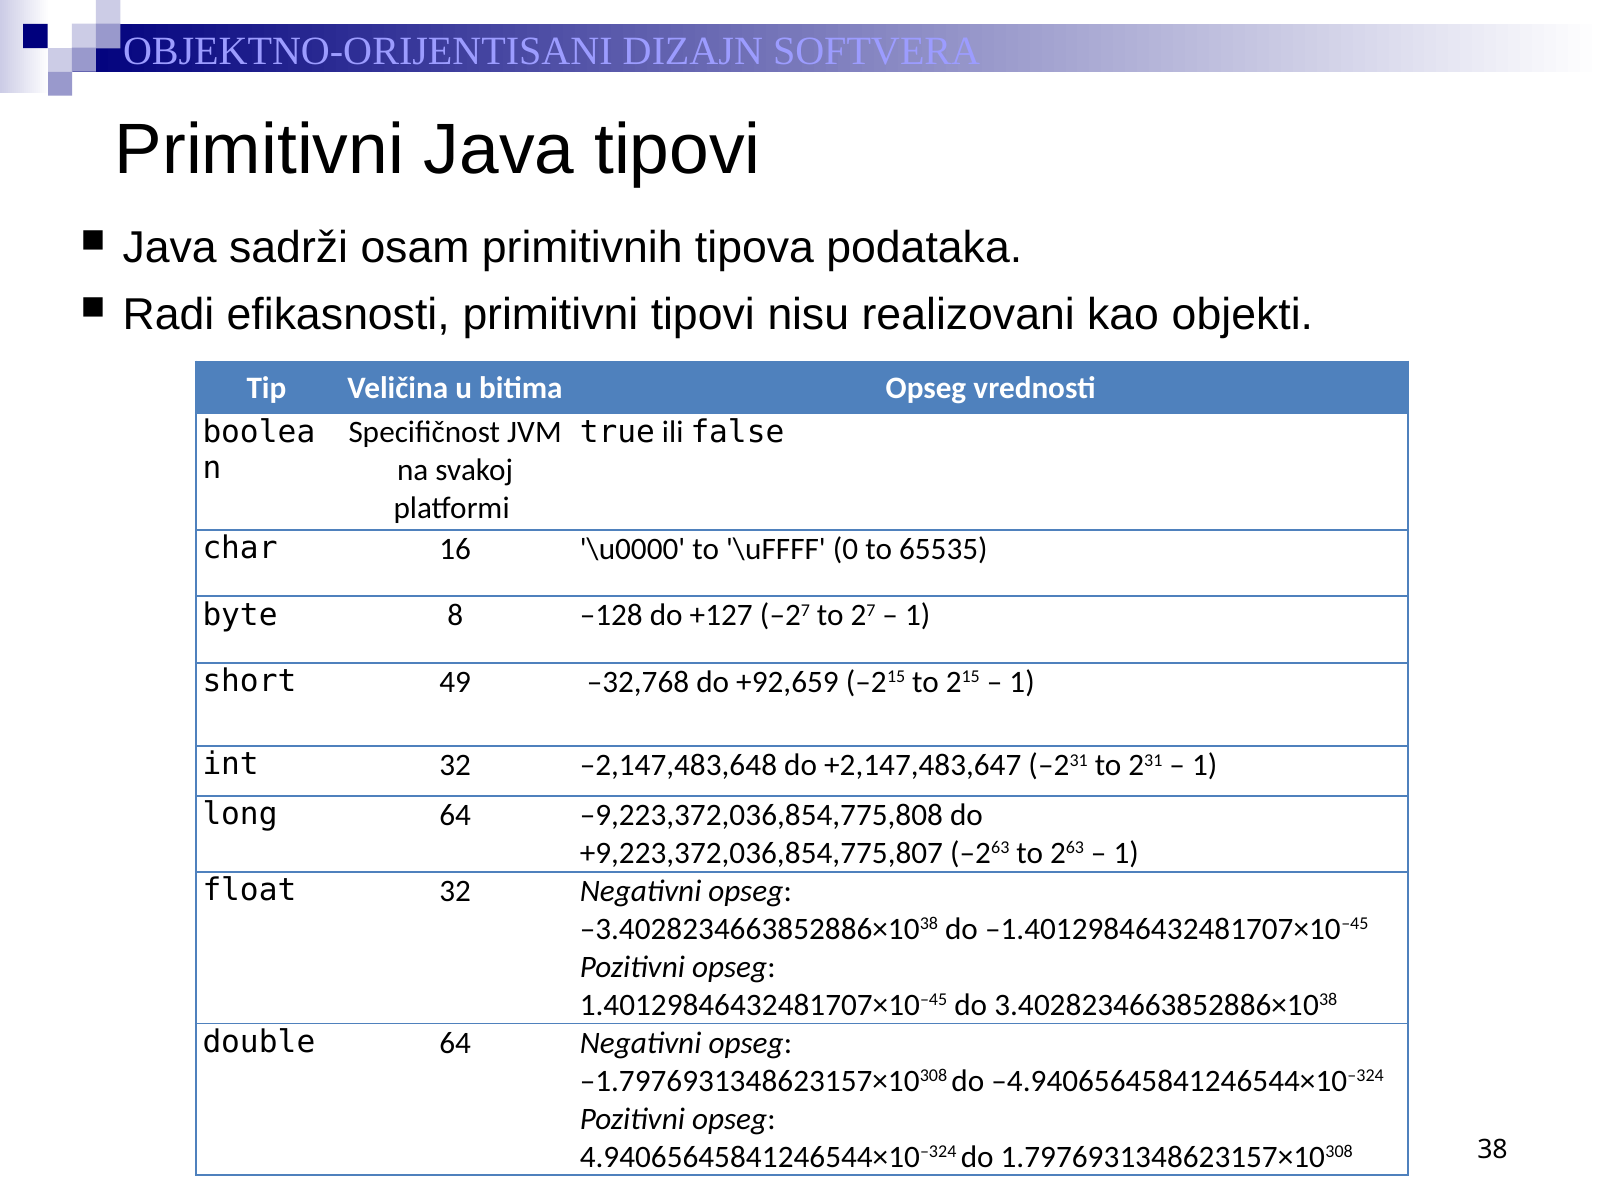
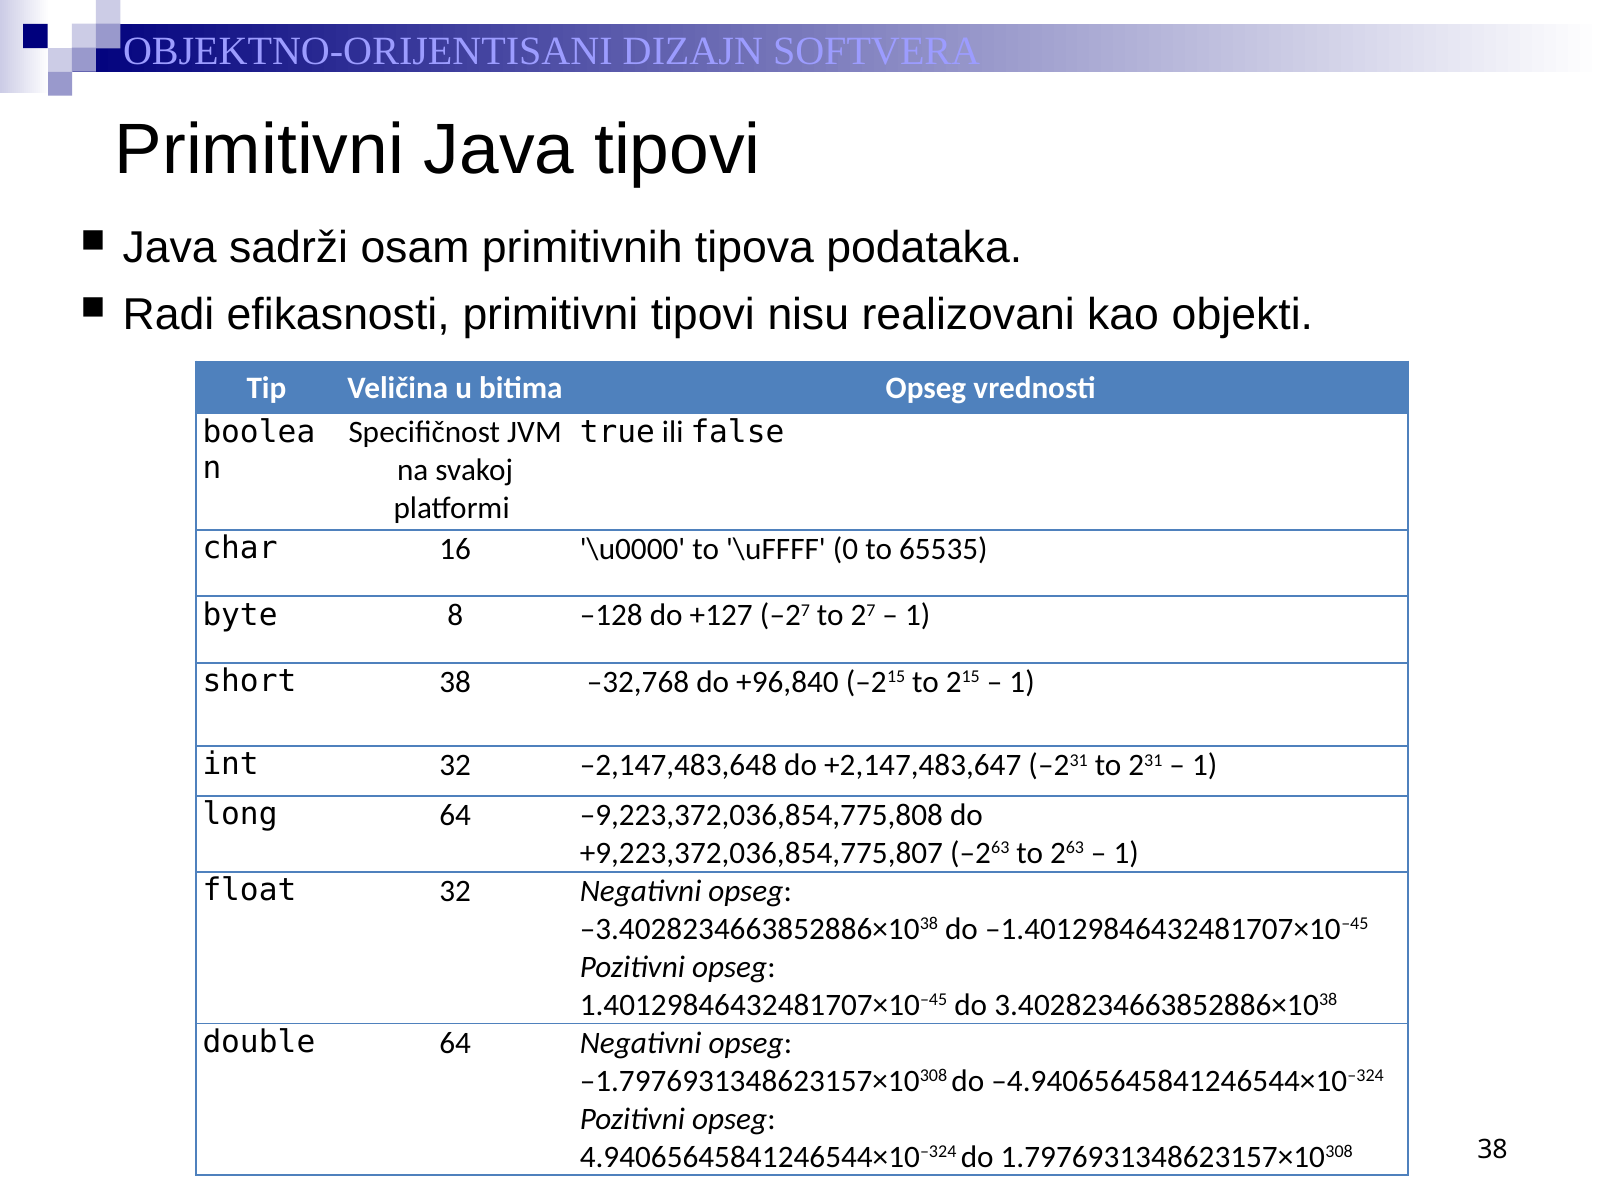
short 49: 49 -> 38
+92,659: +92,659 -> +96,840
